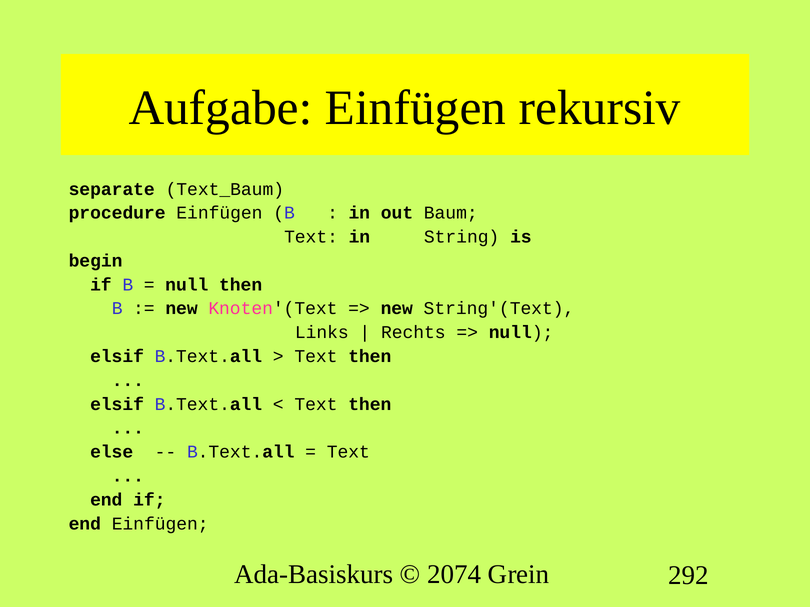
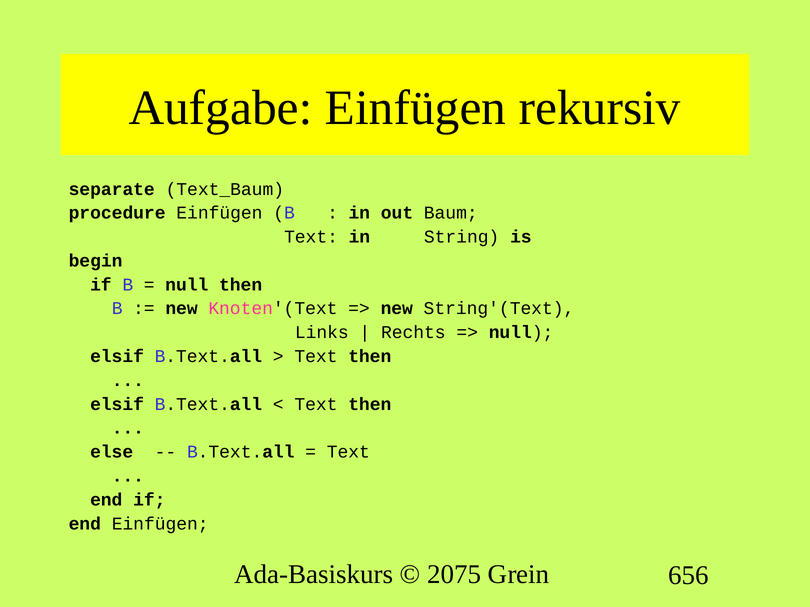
2074: 2074 -> 2075
292: 292 -> 656
